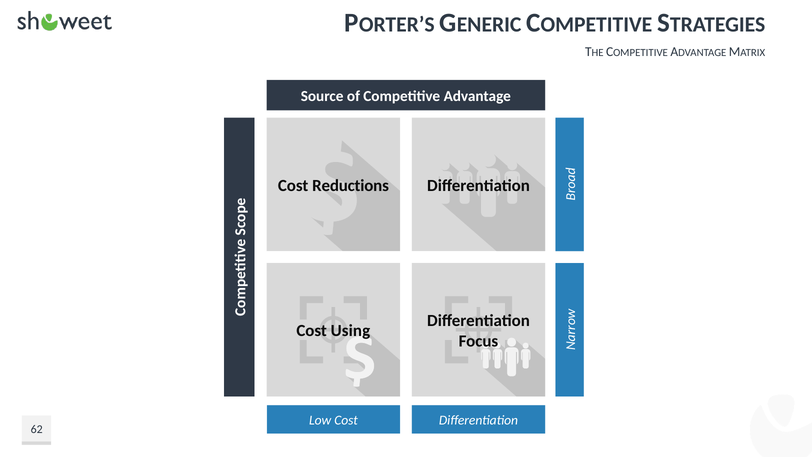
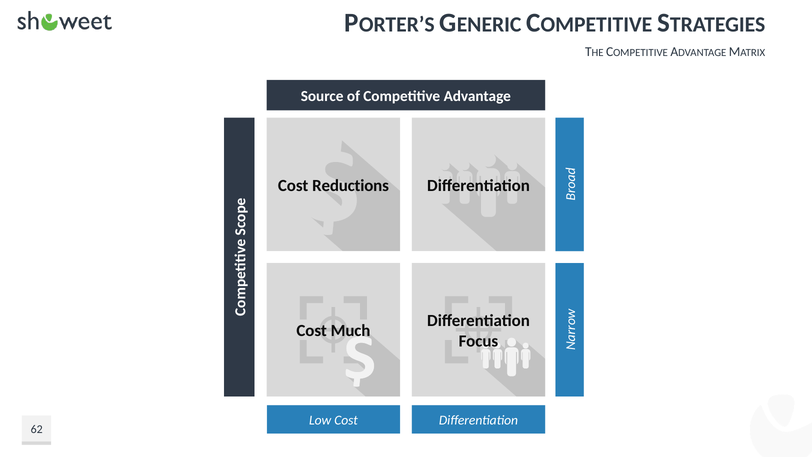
Using: Using -> Much
